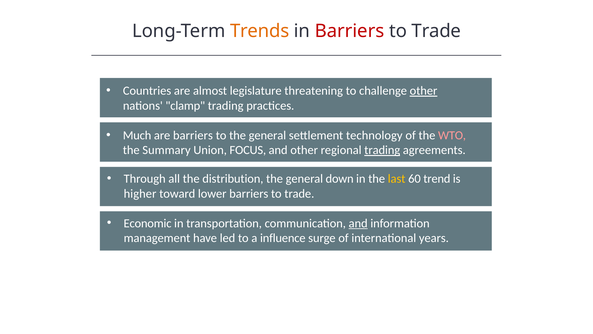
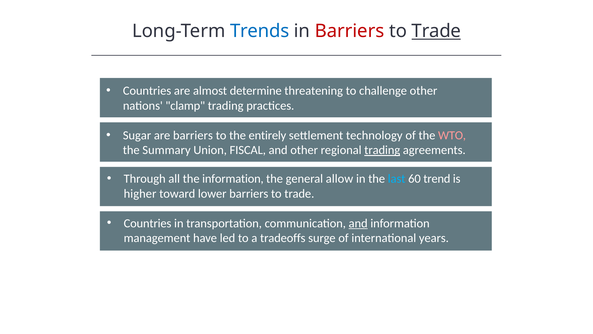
Trends colour: orange -> blue
Trade at (436, 31) underline: none -> present
legislature: legislature -> determine
other at (424, 91) underline: present -> none
Much: Much -> Sugar
to the general: general -> entirely
FOCUS: FOCUS -> FISCAL
the distribution: distribution -> information
down: down -> allow
last colour: yellow -> light blue
Economic at (148, 223): Economic -> Countries
influence: influence -> tradeoffs
